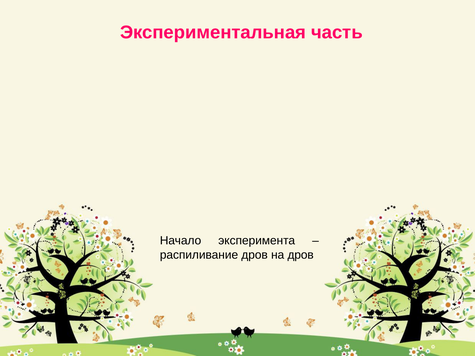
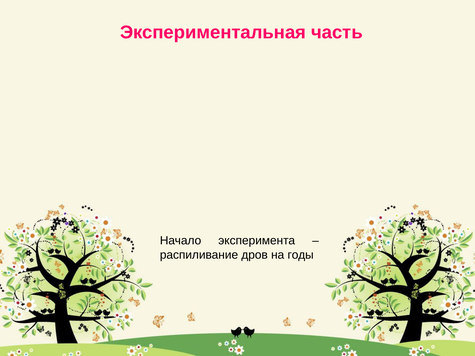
на дров: дров -> годы
